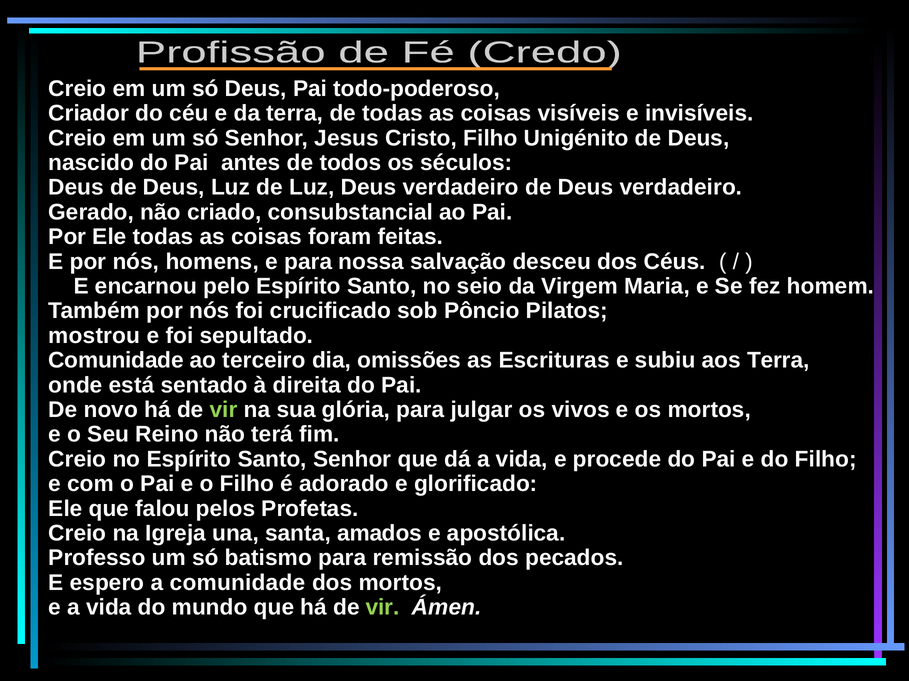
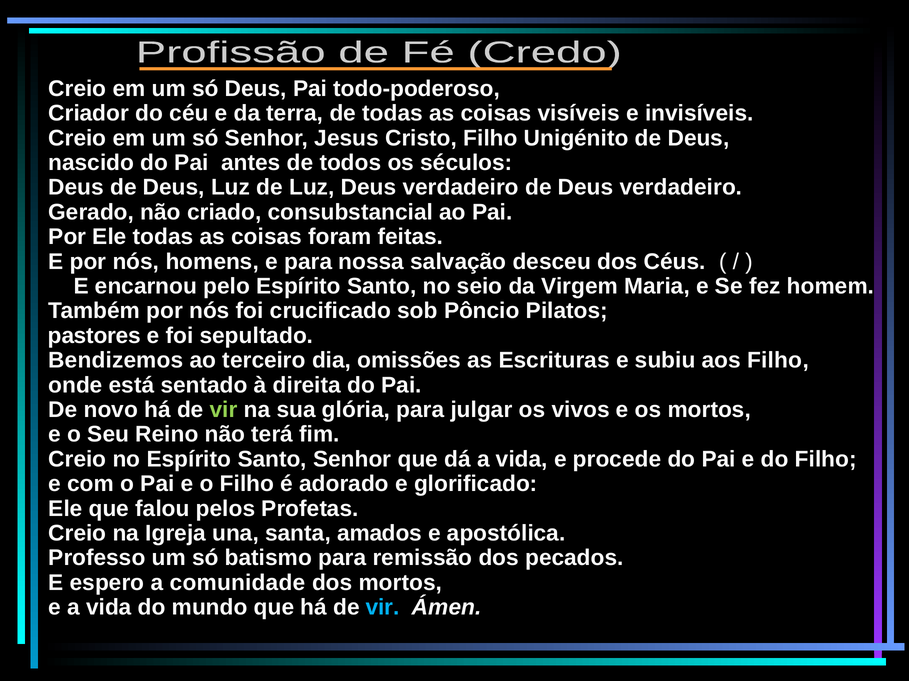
mostrou: mostrou -> pastores
Comunidade at (116, 361): Comunidade -> Bendizemos
aos Terra: Terra -> Filho
vir at (383, 608) colour: light green -> light blue
